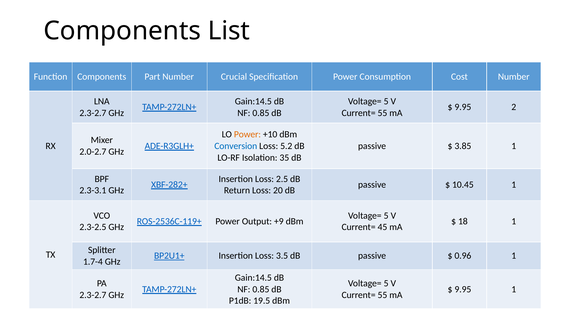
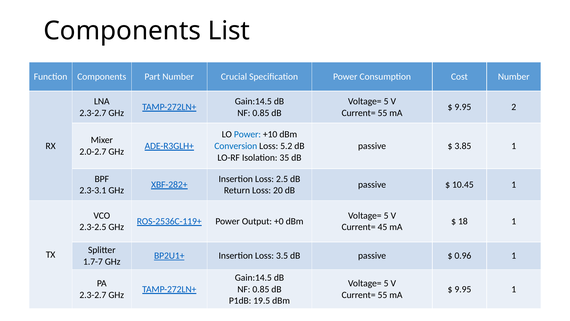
Power at (247, 134) colour: orange -> blue
+9: +9 -> +0
1.7-4: 1.7-4 -> 1.7-7
